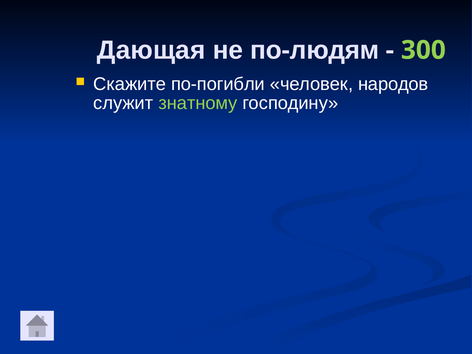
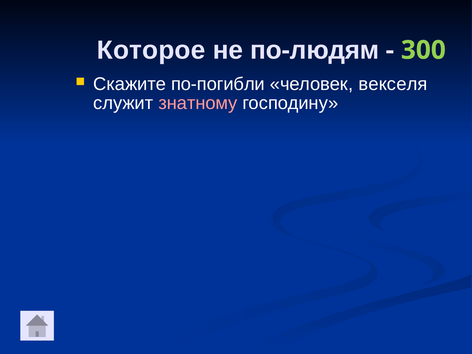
Дающая: Дающая -> Которое
народов: народов -> векселя
знатному colour: light green -> pink
